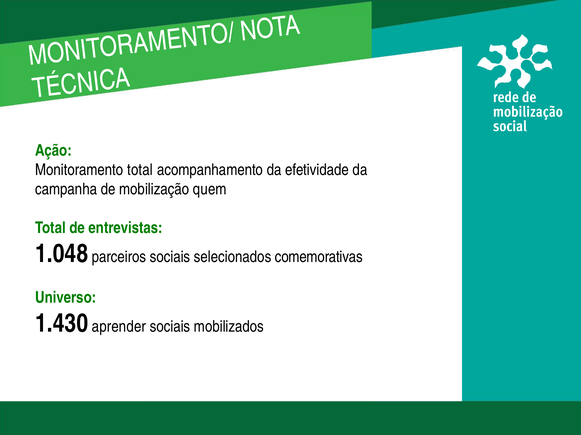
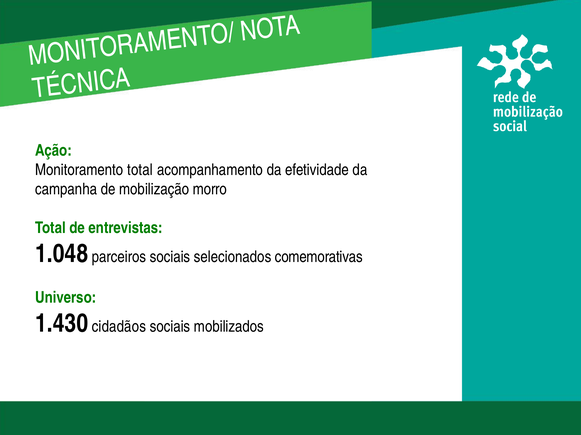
quem: quem -> morro
aprender: aprender -> cidadãos
